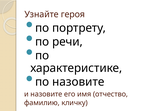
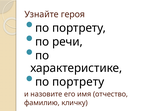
назовите at (78, 81): назовите -> портрету
